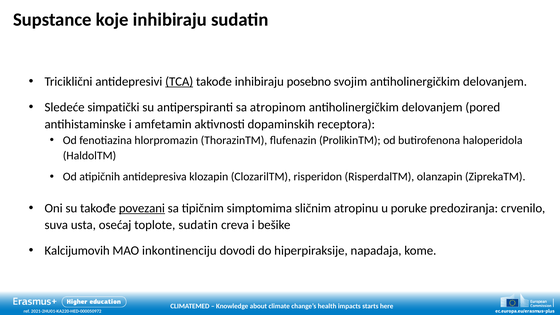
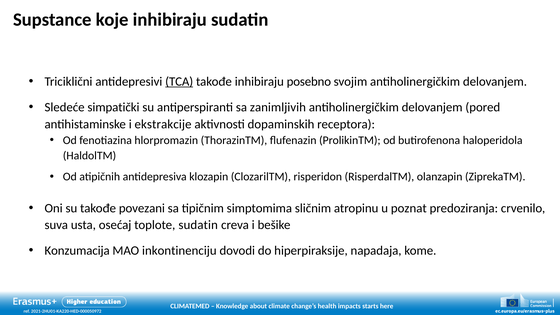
atropinom: atropinom -> zanimljivih
amfetamin: amfetamin -> ekstrakcije
povezani underline: present -> none
poruke: poruke -> poznat
Kalcijumovih: Kalcijumovih -> Konzumacija
